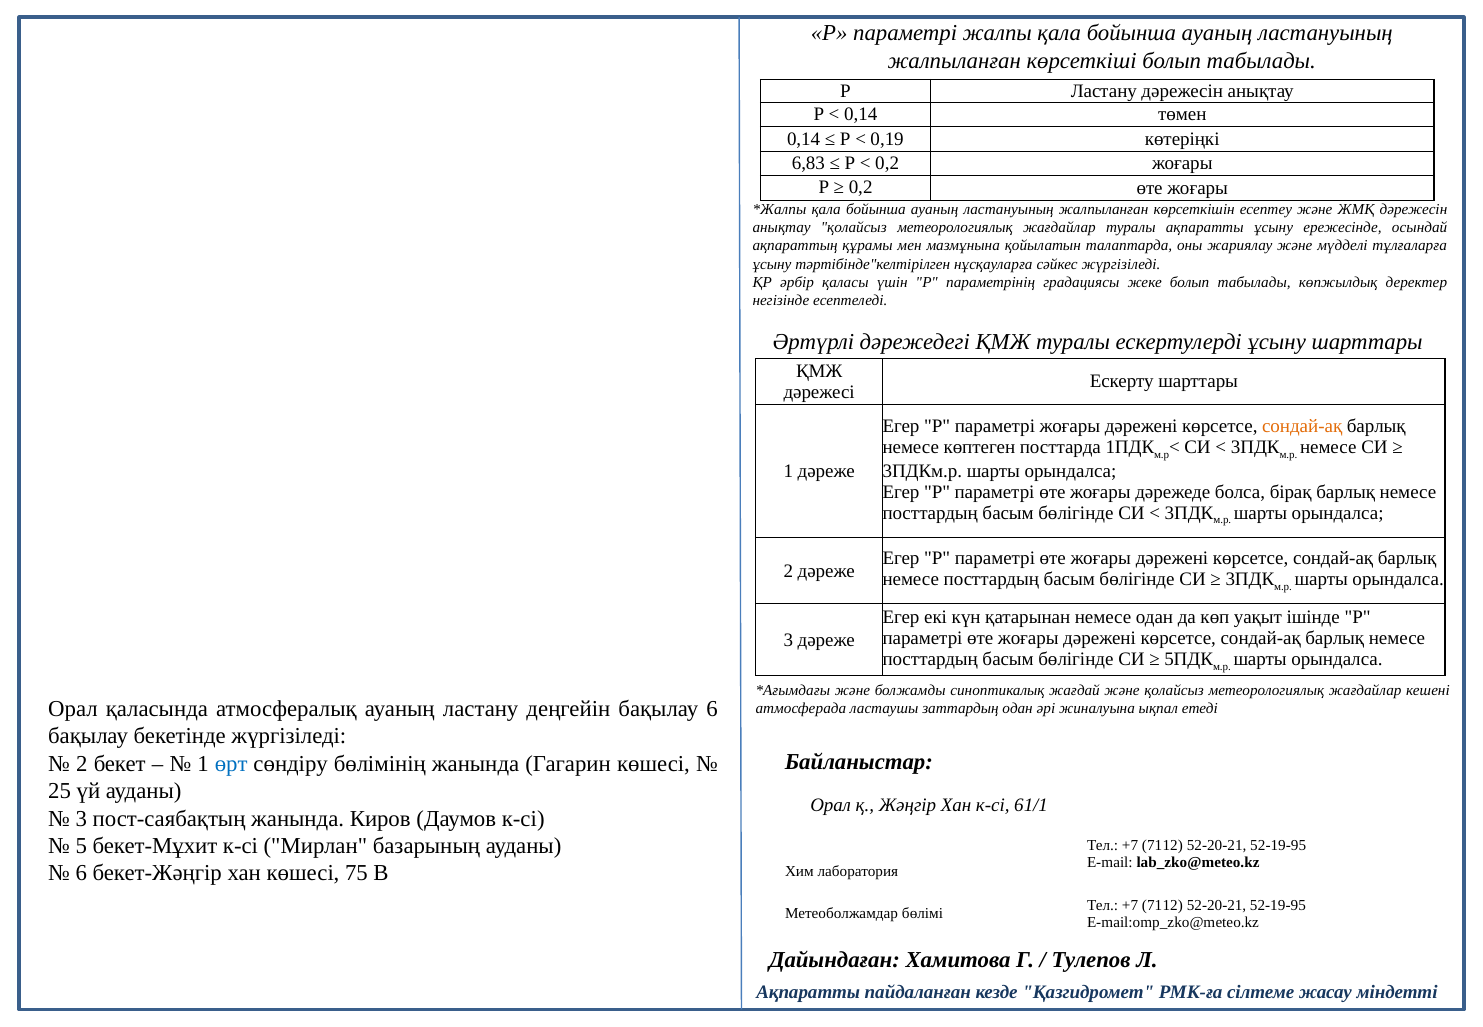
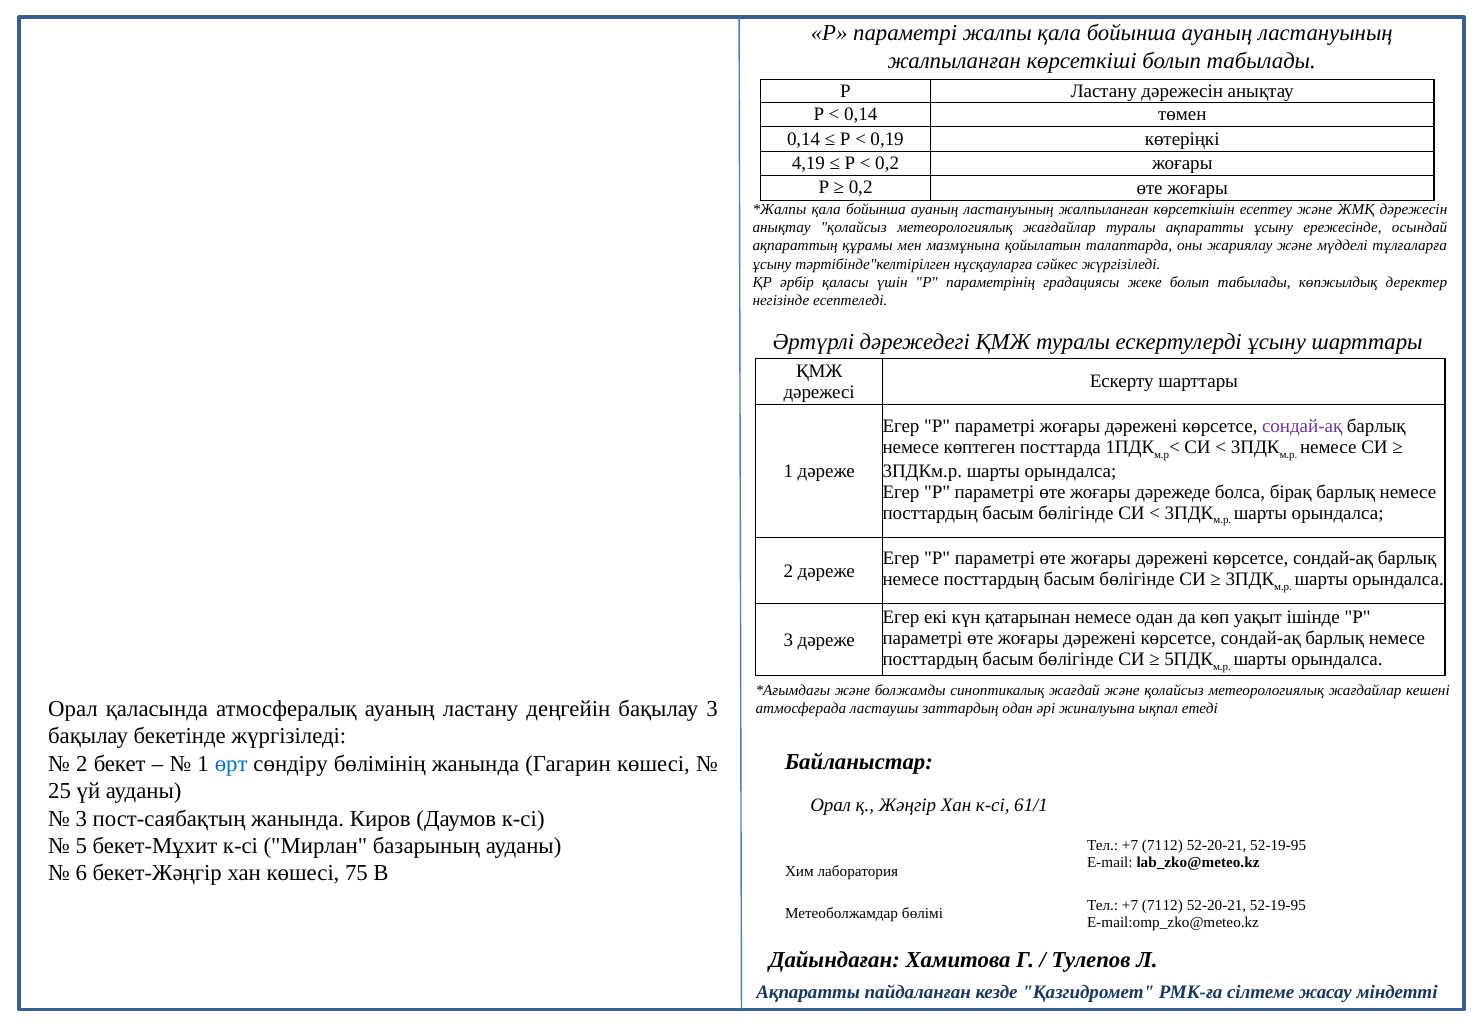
6,83: 6,83 -> 4,19
сондай-ақ at (1302, 426) colour: orange -> purple
бақылау 6: 6 -> 3
